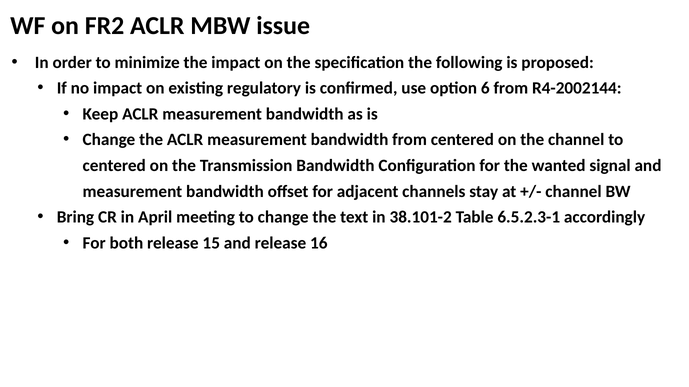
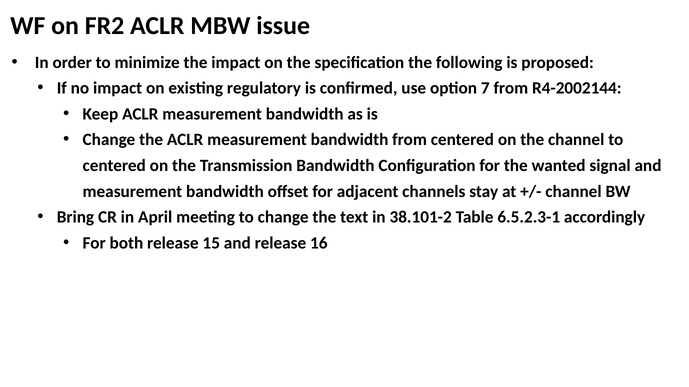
6: 6 -> 7
